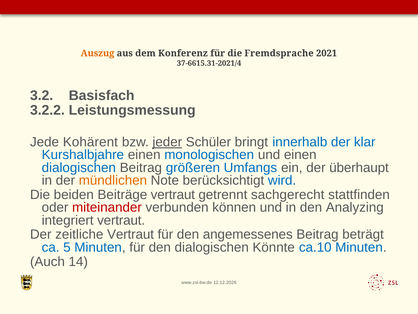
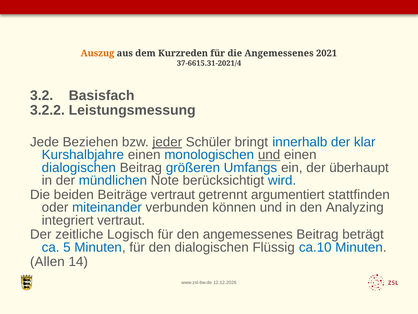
Konferenz: Konferenz -> Kurzreden
die Fremdsprache: Fremdsprache -> Angemessenes
Kohärent: Kohärent -> Beziehen
und at (269, 155) underline: none -> present
mündlichen colour: orange -> blue
sachgerecht: sachgerecht -> argumentiert
miteinander colour: red -> blue
zeitliche Vertraut: Vertraut -> Logisch
Könnte: Könnte -> Flüssig
Auch: Auch -> Allen
